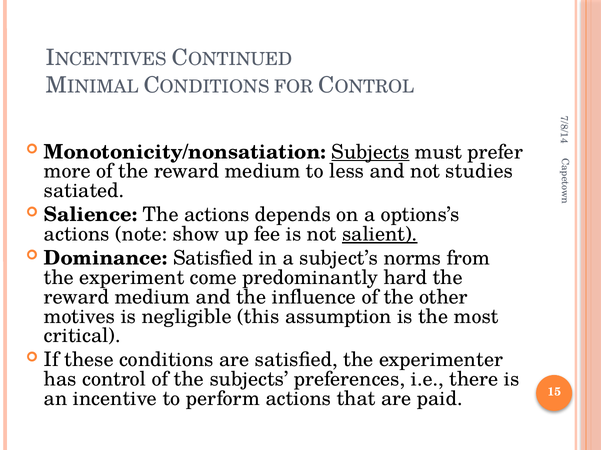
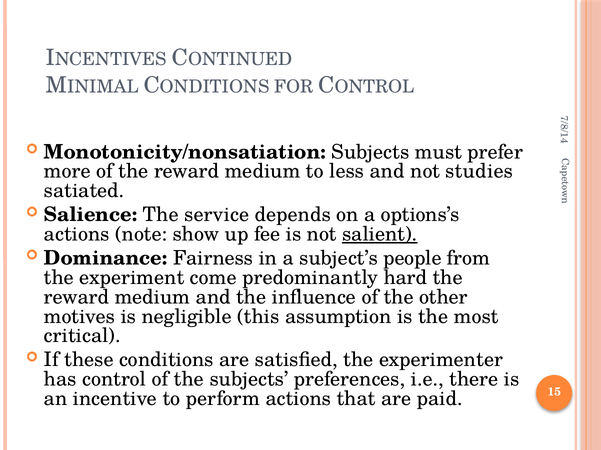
Subjects at (370, 152) underline: present -> none
The actions: actions -> service
Dominance Satisfied: Satisfied -> Fairness
norms: norms -> people
